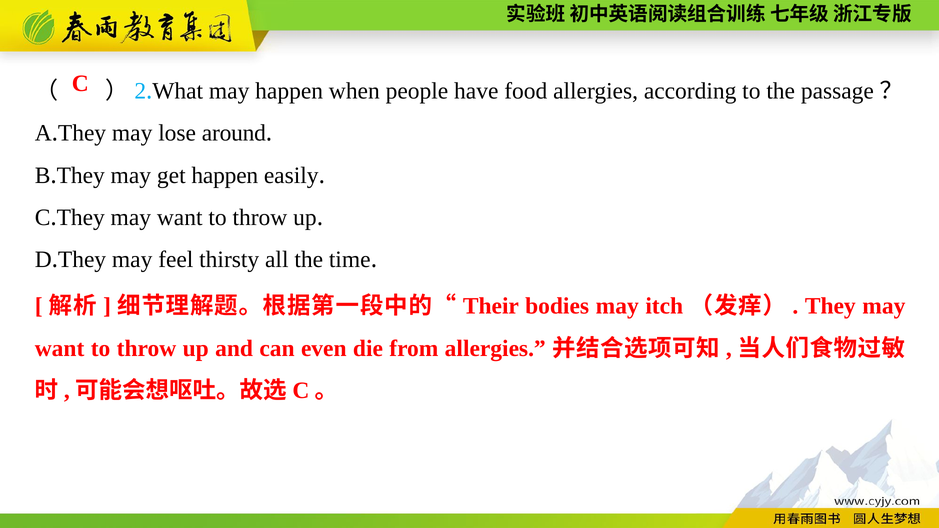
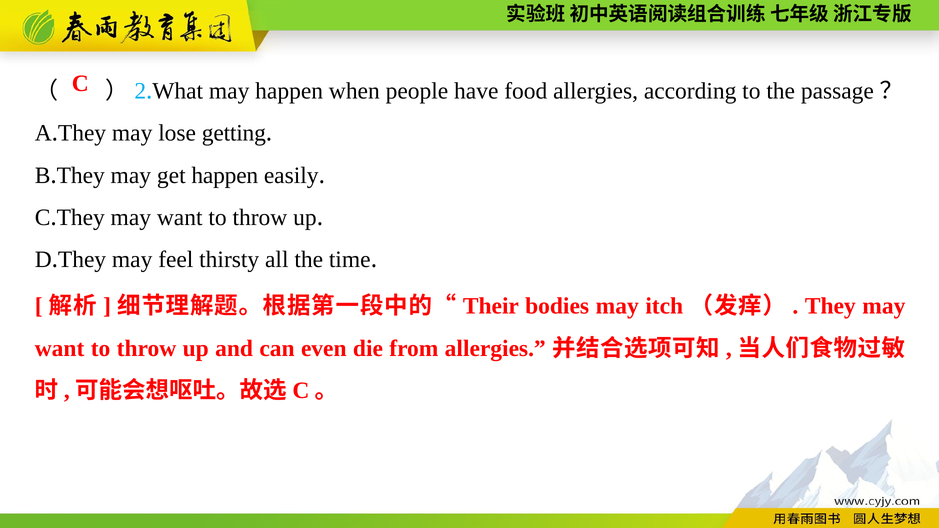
around: around -> getting
